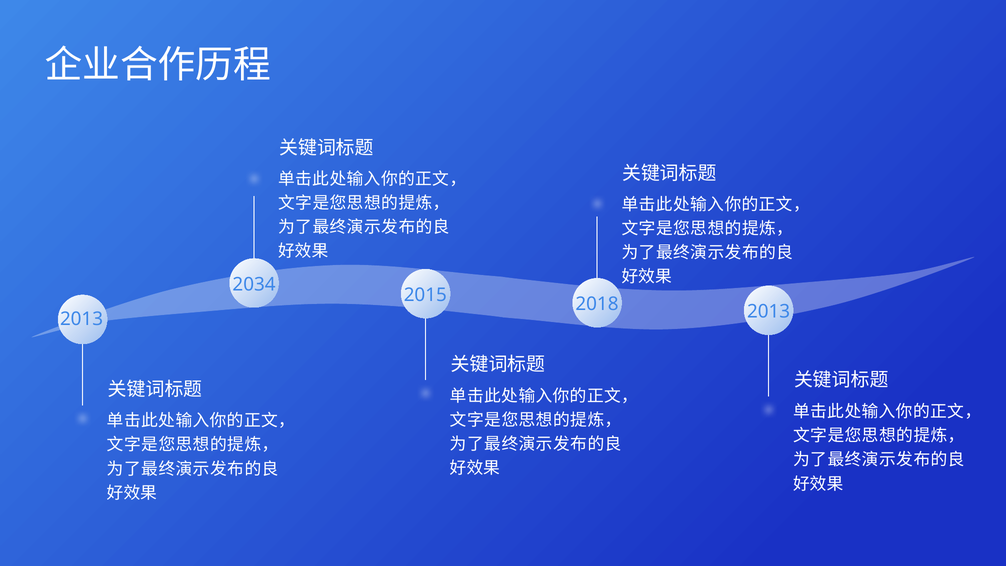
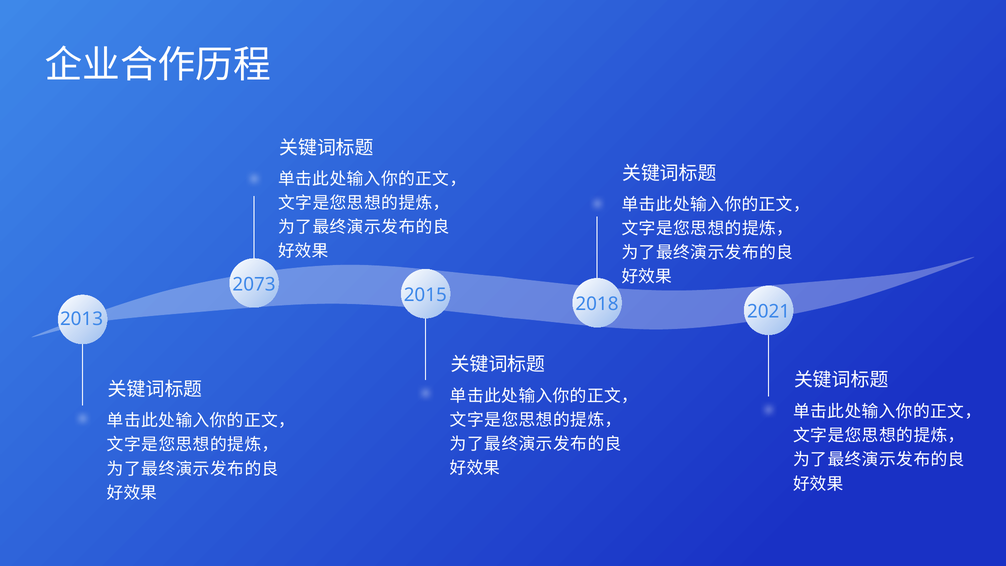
2034: 2034 -> 2073
2018 2013: 2013 -> 2021
